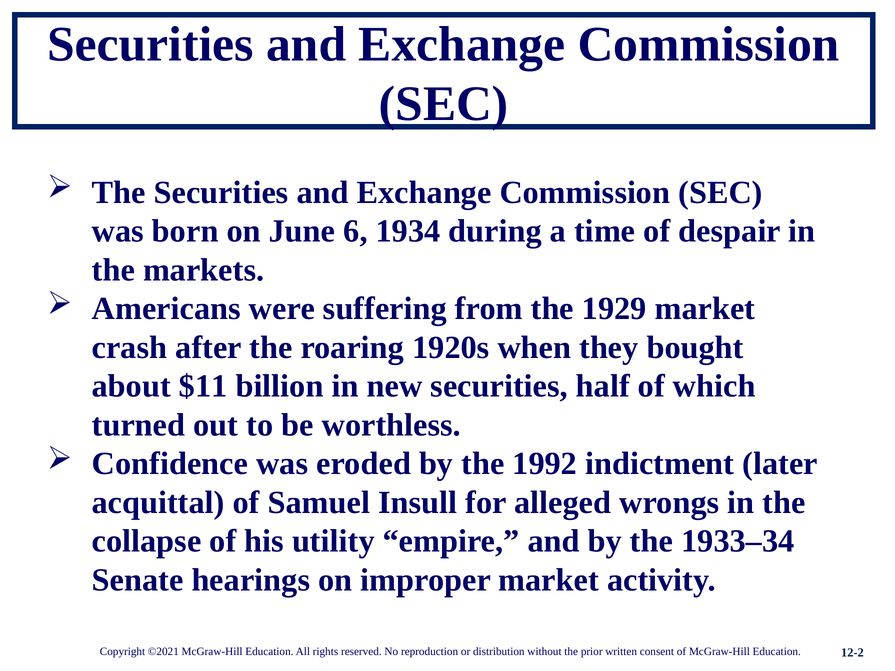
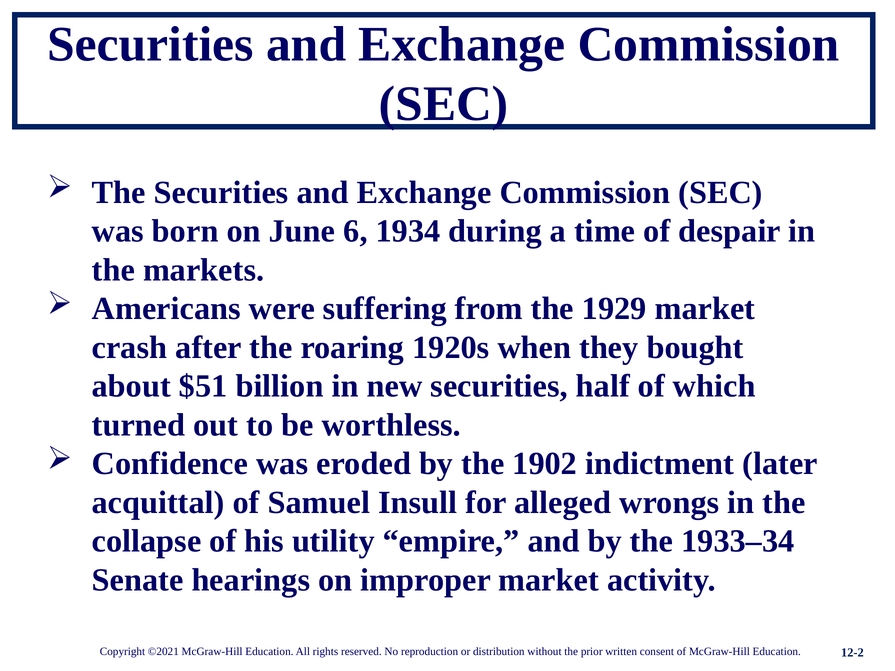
$11: $11 -> $51
1992: 1992 -> 1902
